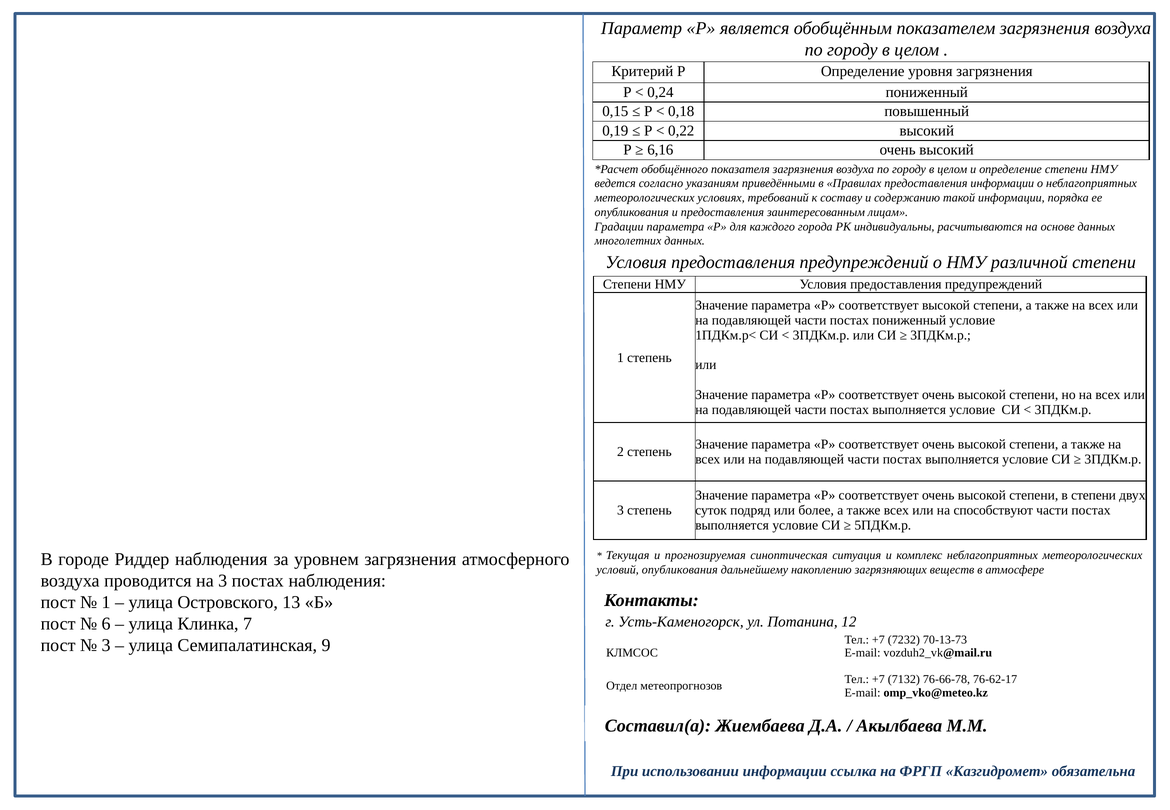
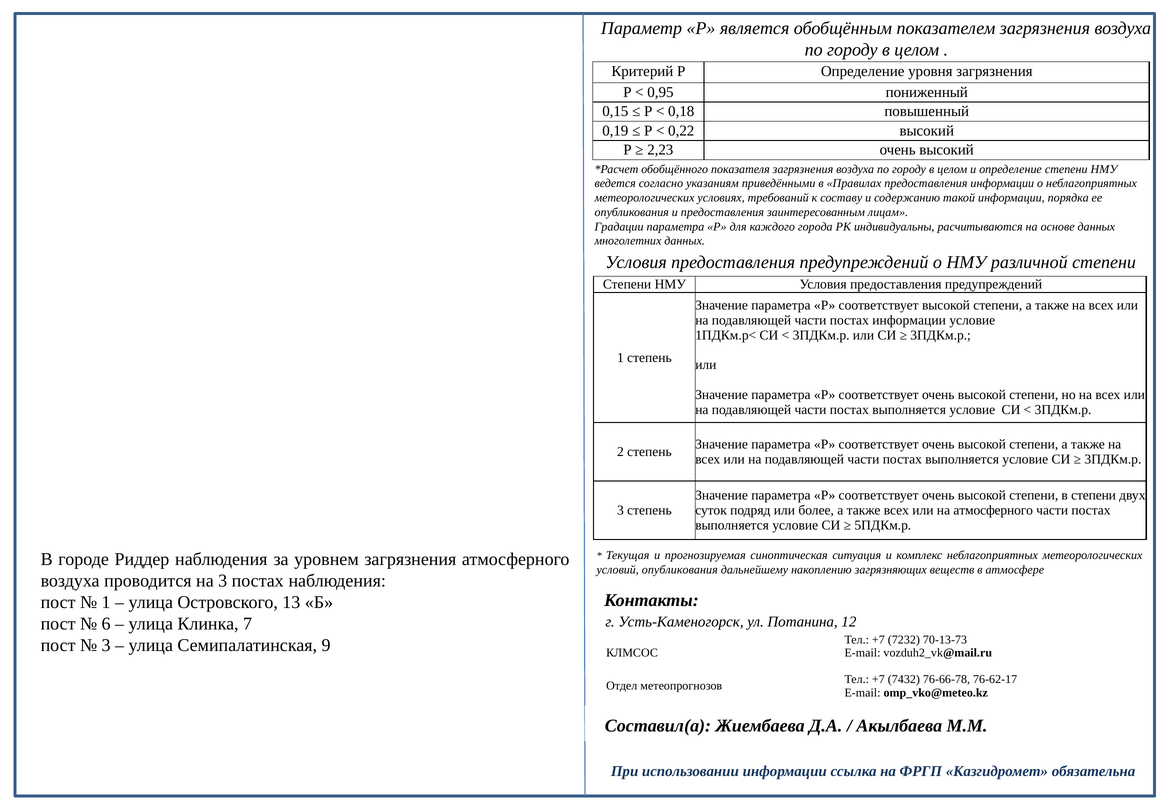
0,24: 0,24 -> 0,95
6,16: 6,16 -> 2,23
постах пониженный: пониженный -> информации
на способствуют: способствуют -> атмосферного
7132: 7132 -> 7432
